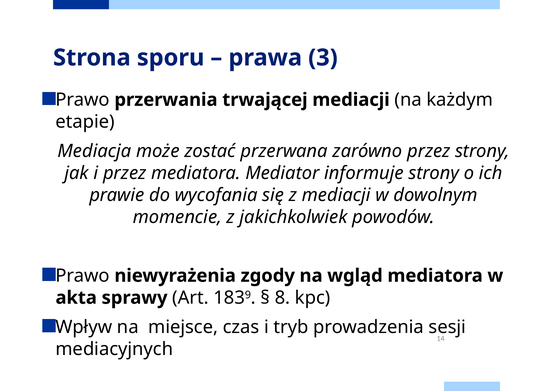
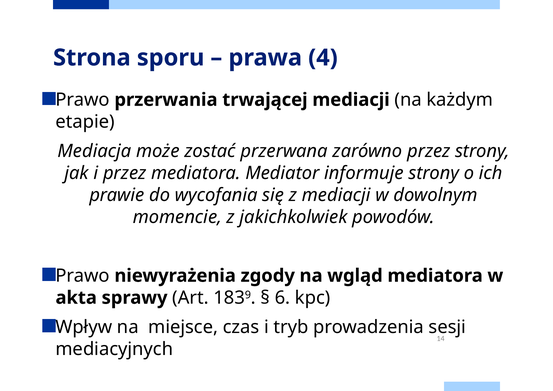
3: 3 -> 4
8: 8 -> 6
